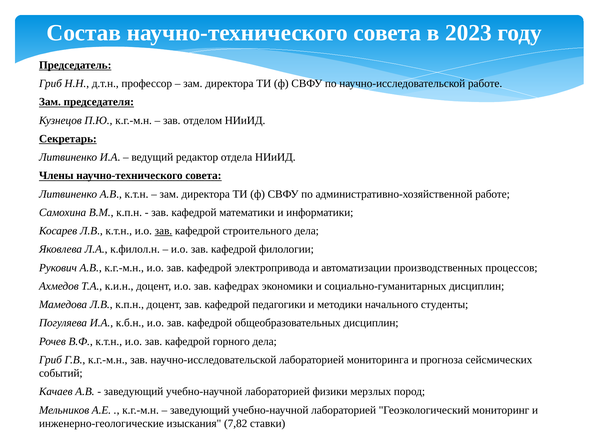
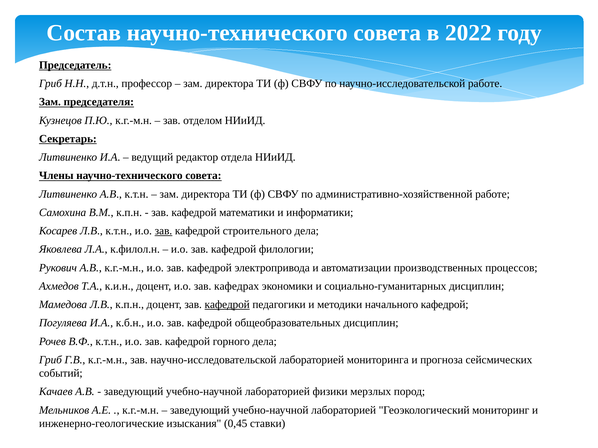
2023: 2023 -> 2022
кафедрой at (227, 305) underline: none -> present
начального студенты: студенты -> кафедрой
7,82: 7,82 -> 0,45
